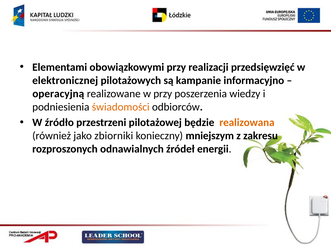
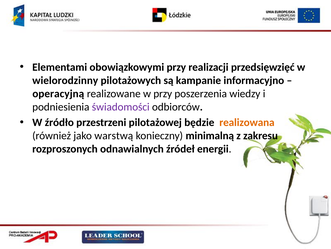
elektronicznej: elektronicznej -> wielorodzinny
świadomości colour: orange -> purple
zbiorniki: zbiorniki -> warstwą
mniejszym: mniejszym -> minimalną
